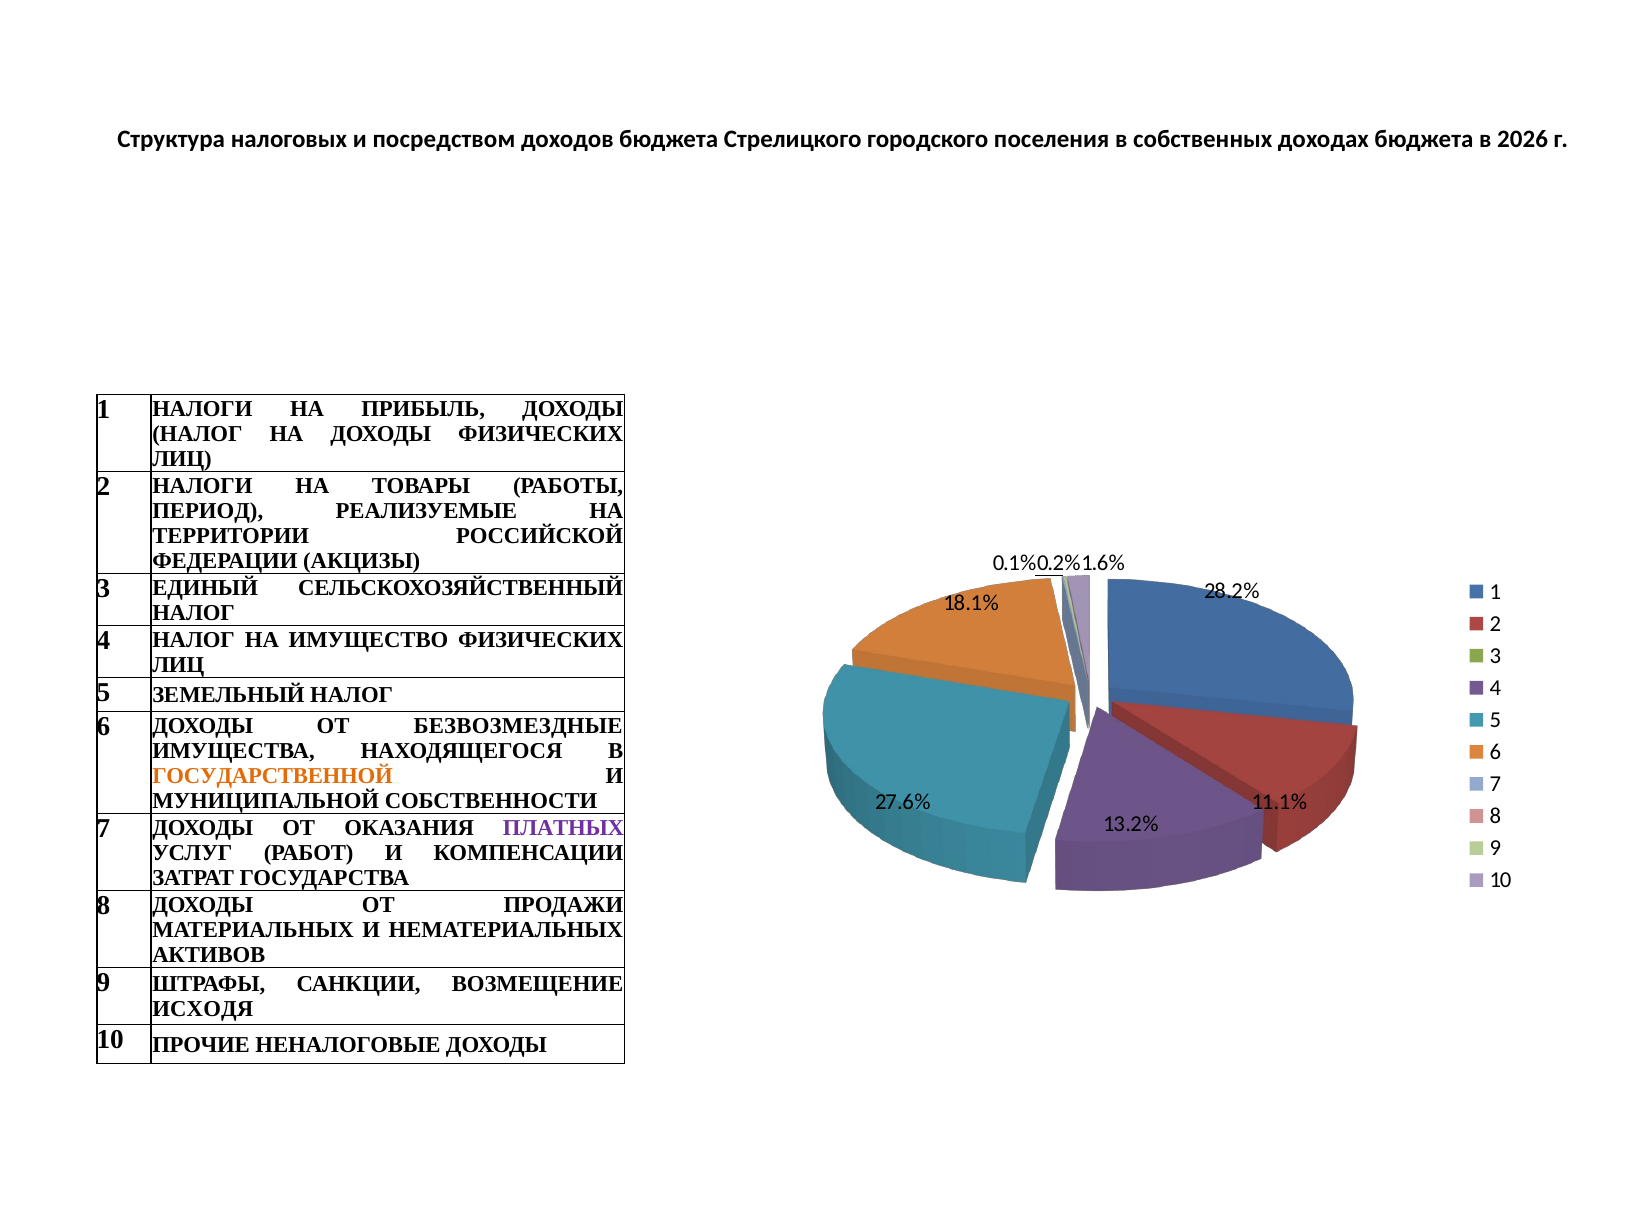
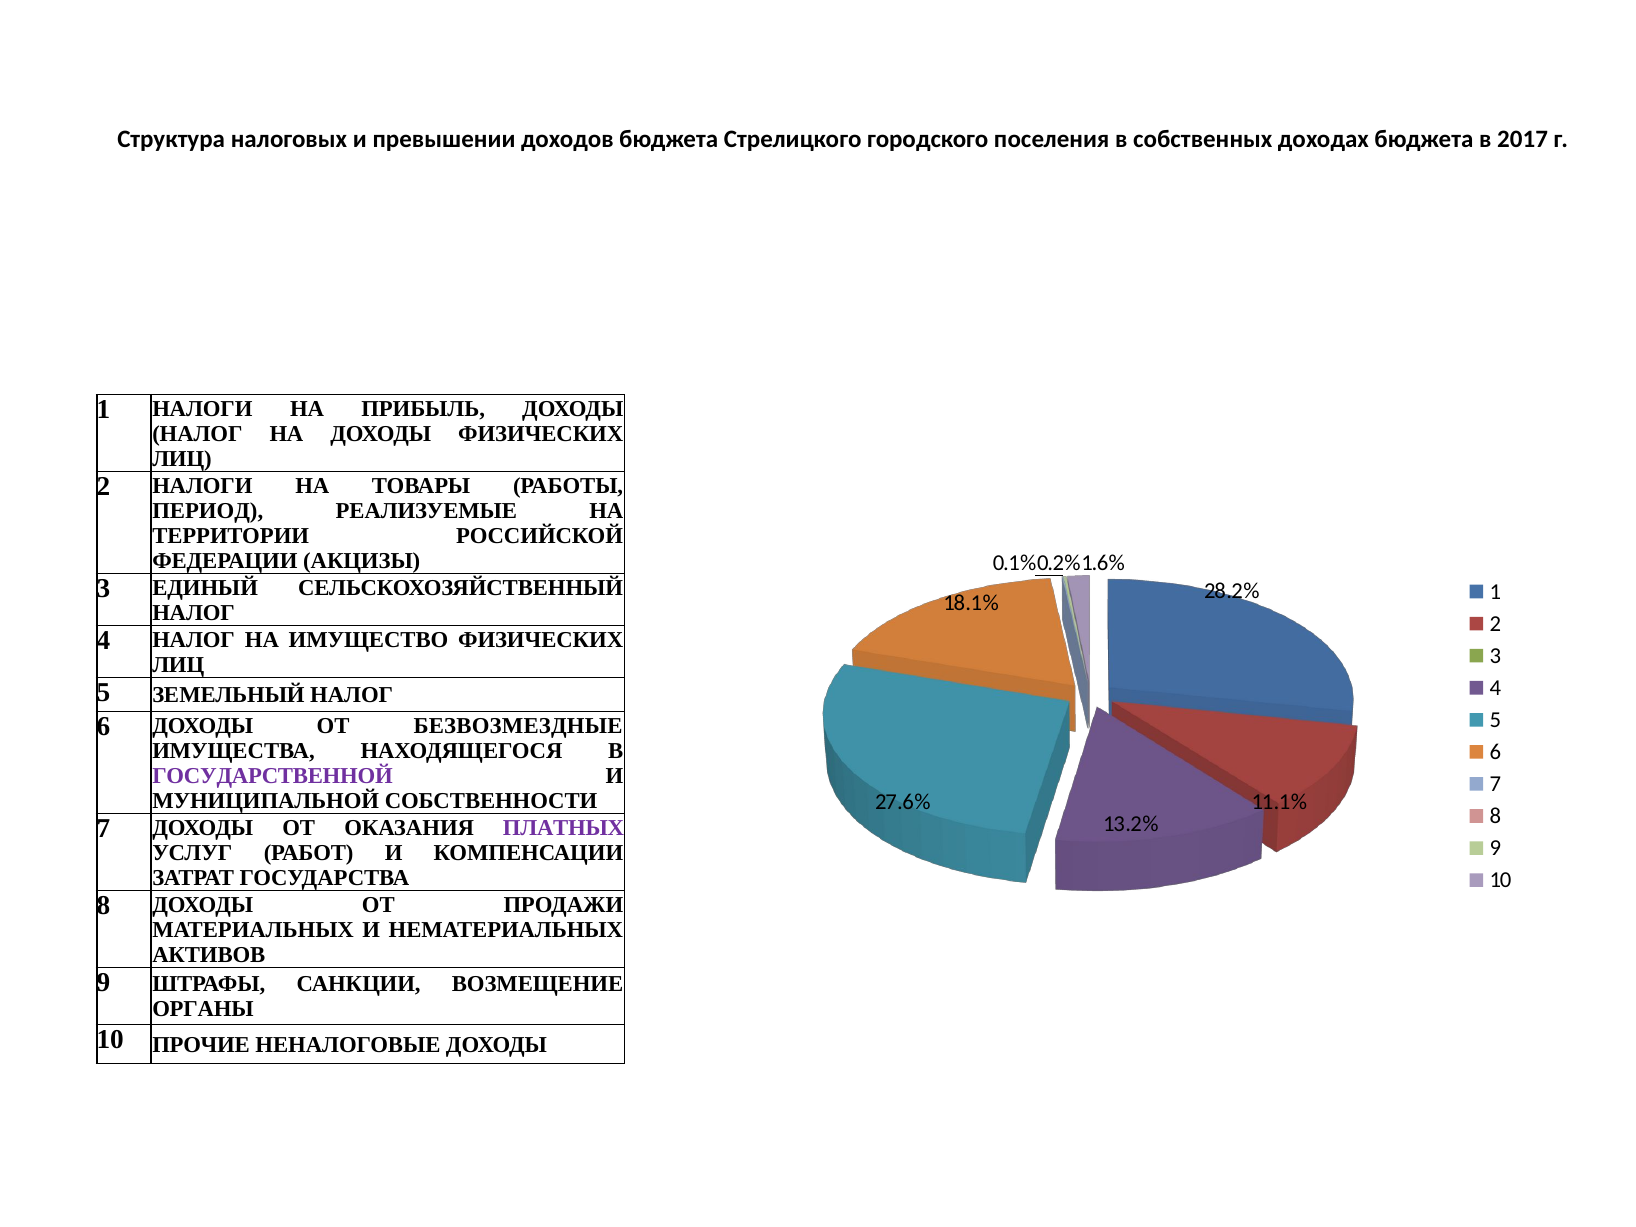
посредством: посредством -> превышении
2026: 2026 -> 2017
ГОСУДАРСТВЕННОЙ colour: orange -> purple
ИСХОДЯ: ИСХОДЯ -> ОРГАНЫ
